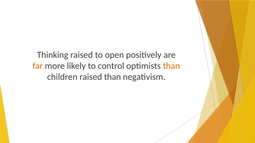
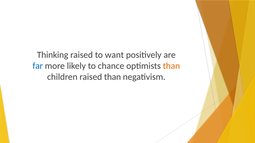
open: open -> want
far colour: orange -> blue
control: control -> chance
